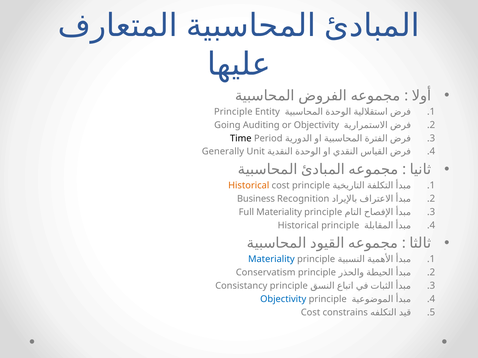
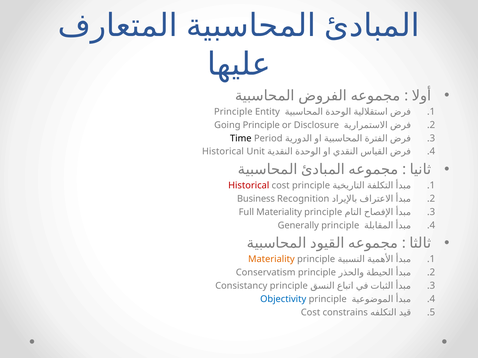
Going Auditing: Auditing -> Principle
or Objectivity: Objectivity -> Disclosure
Generally at (223, 152): Generally -> Historical
Historical at (249, 186) colour: orange -> red
Historical at (298, 226): Historical -> Generally
Materiality at (271, 260) colour: blue -> orange
